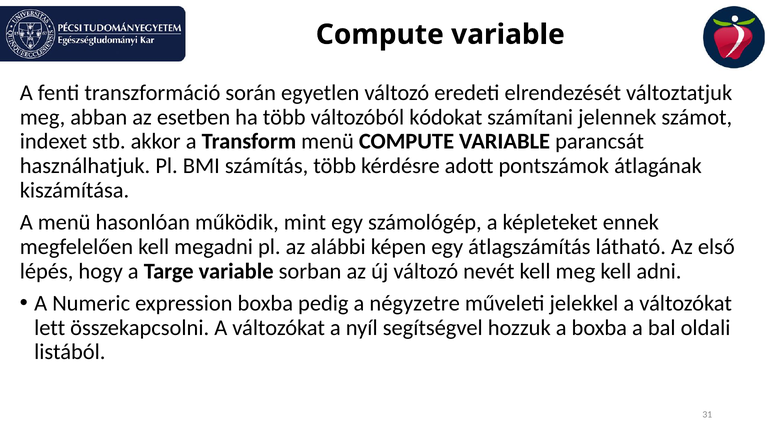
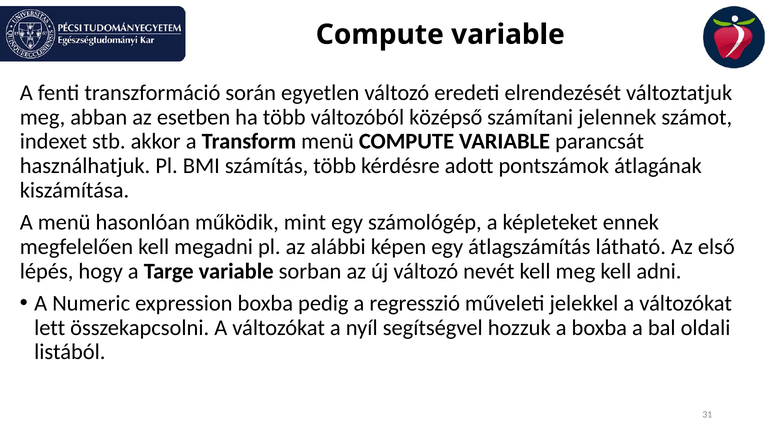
kódokat: kódokat -> középső
négyzetre: négyzetre -> regresszió
